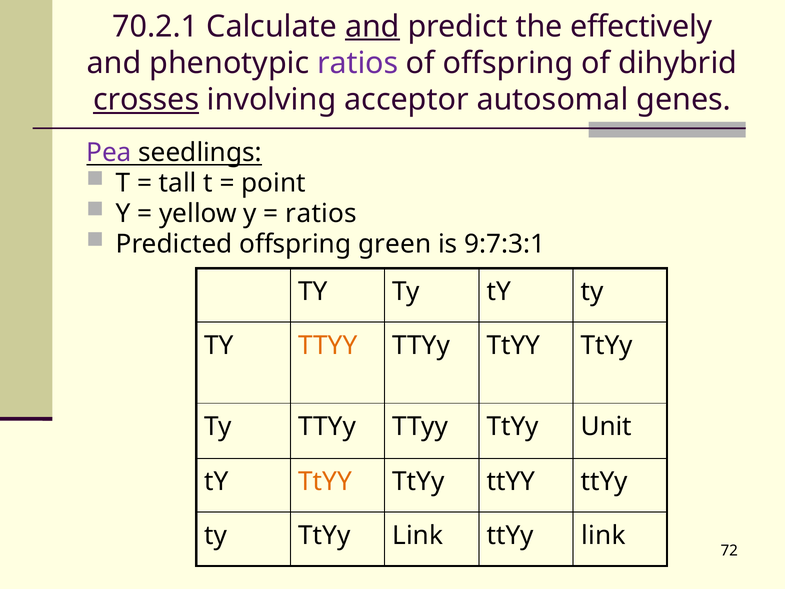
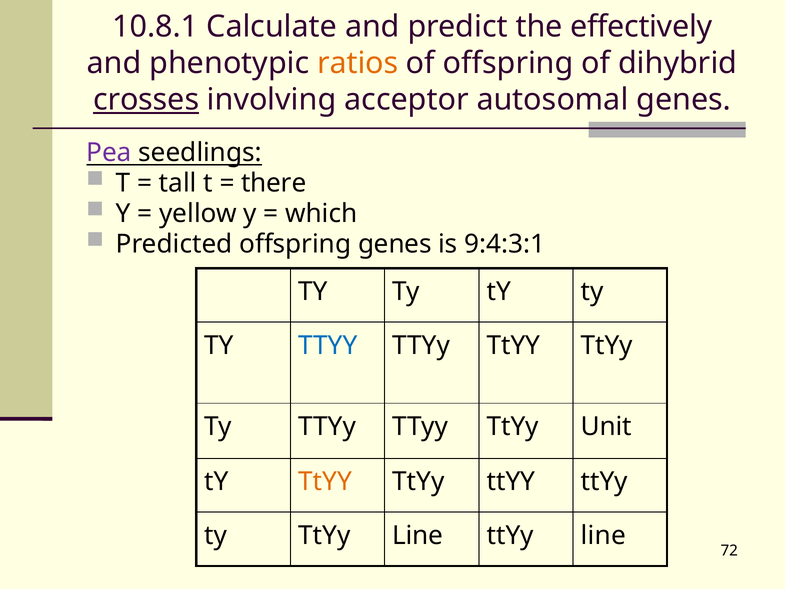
70.2.1: 70.2.1 -> 10.8.1
and at (372, 26) underline: present -> none
ratios at (358, 63) colour: purple -> orange
point: point -> there
ratios at (321, 213): ratios -> which
offspring green: green -> genes
9:7:3:1: 9:7:3:1 -> 9:4:3:1
TTYY at (328, 345) colour: orange -> blue
ty TtYy Link: Link -> Line
link at (603, 535): link -> line
